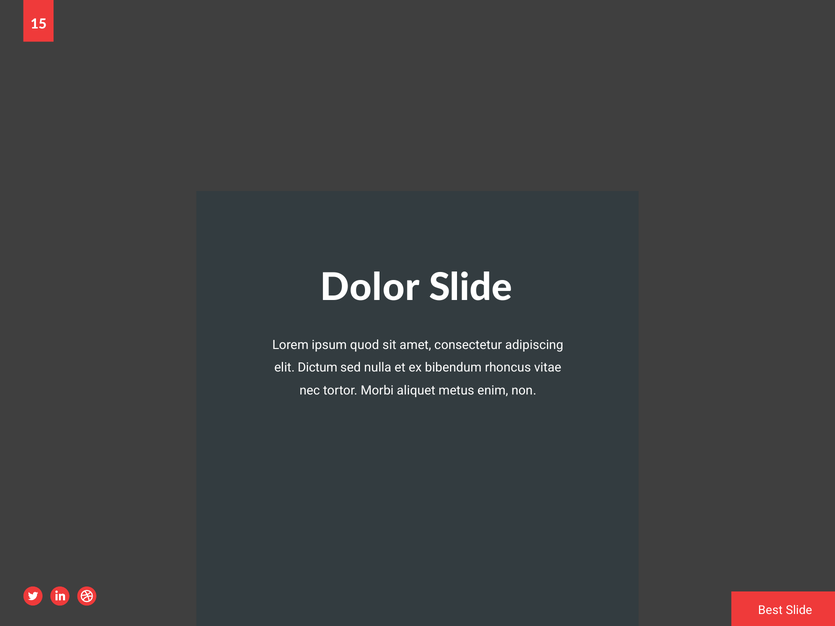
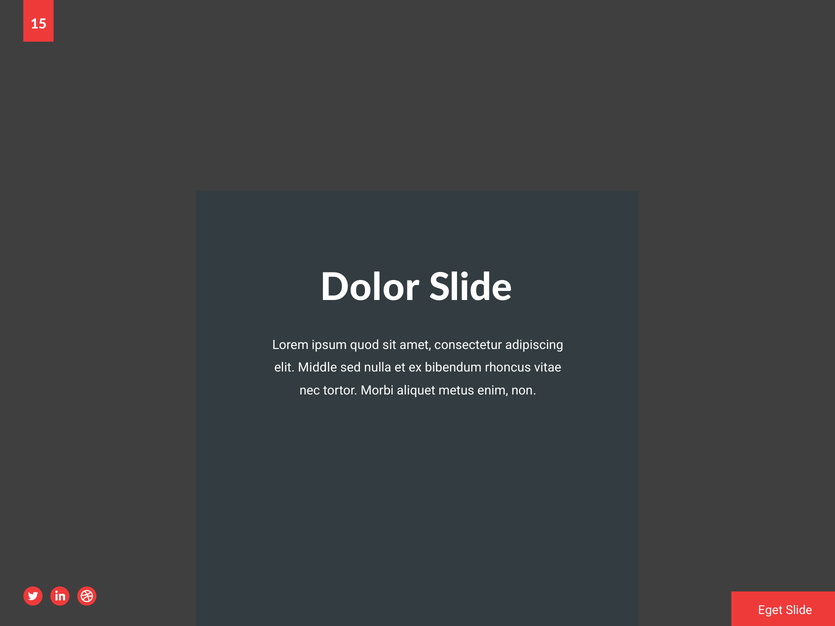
Dictum: Dictum -> Middle
Best: Best -> Eget
